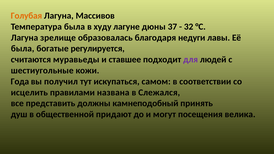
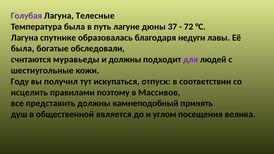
Голубая colour: orange -> purple
Массивов: Массивов -> Телесные
худу: худу -> путь
32: 32 -> 72
зрелище: зрелище -> спутнике
регулируется: регулируется -> обследовали
и ставшее: ставшее -> должны
Года: Года -> Году
самом: самом -> отпуск
названа: названа -> поэтому
Слежался: Слежался -> Массивов
придают: придают -> является
могут: могут -> углом
